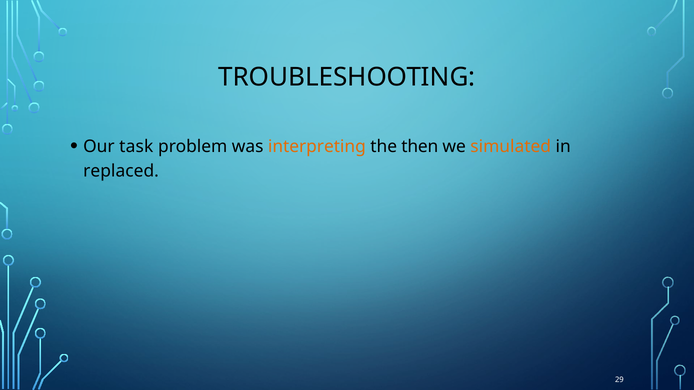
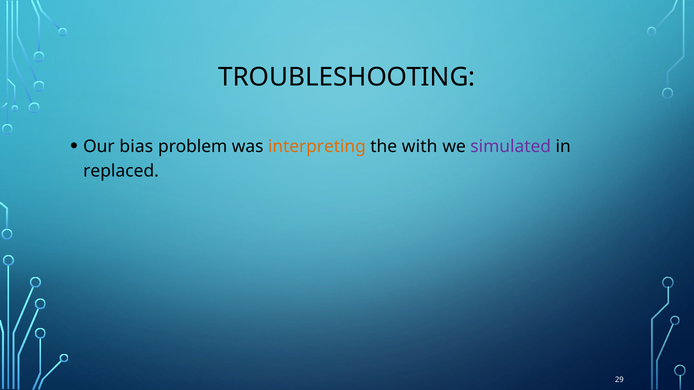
task: task -> bias
then: then -> with
simulated colour: orange -> purple
